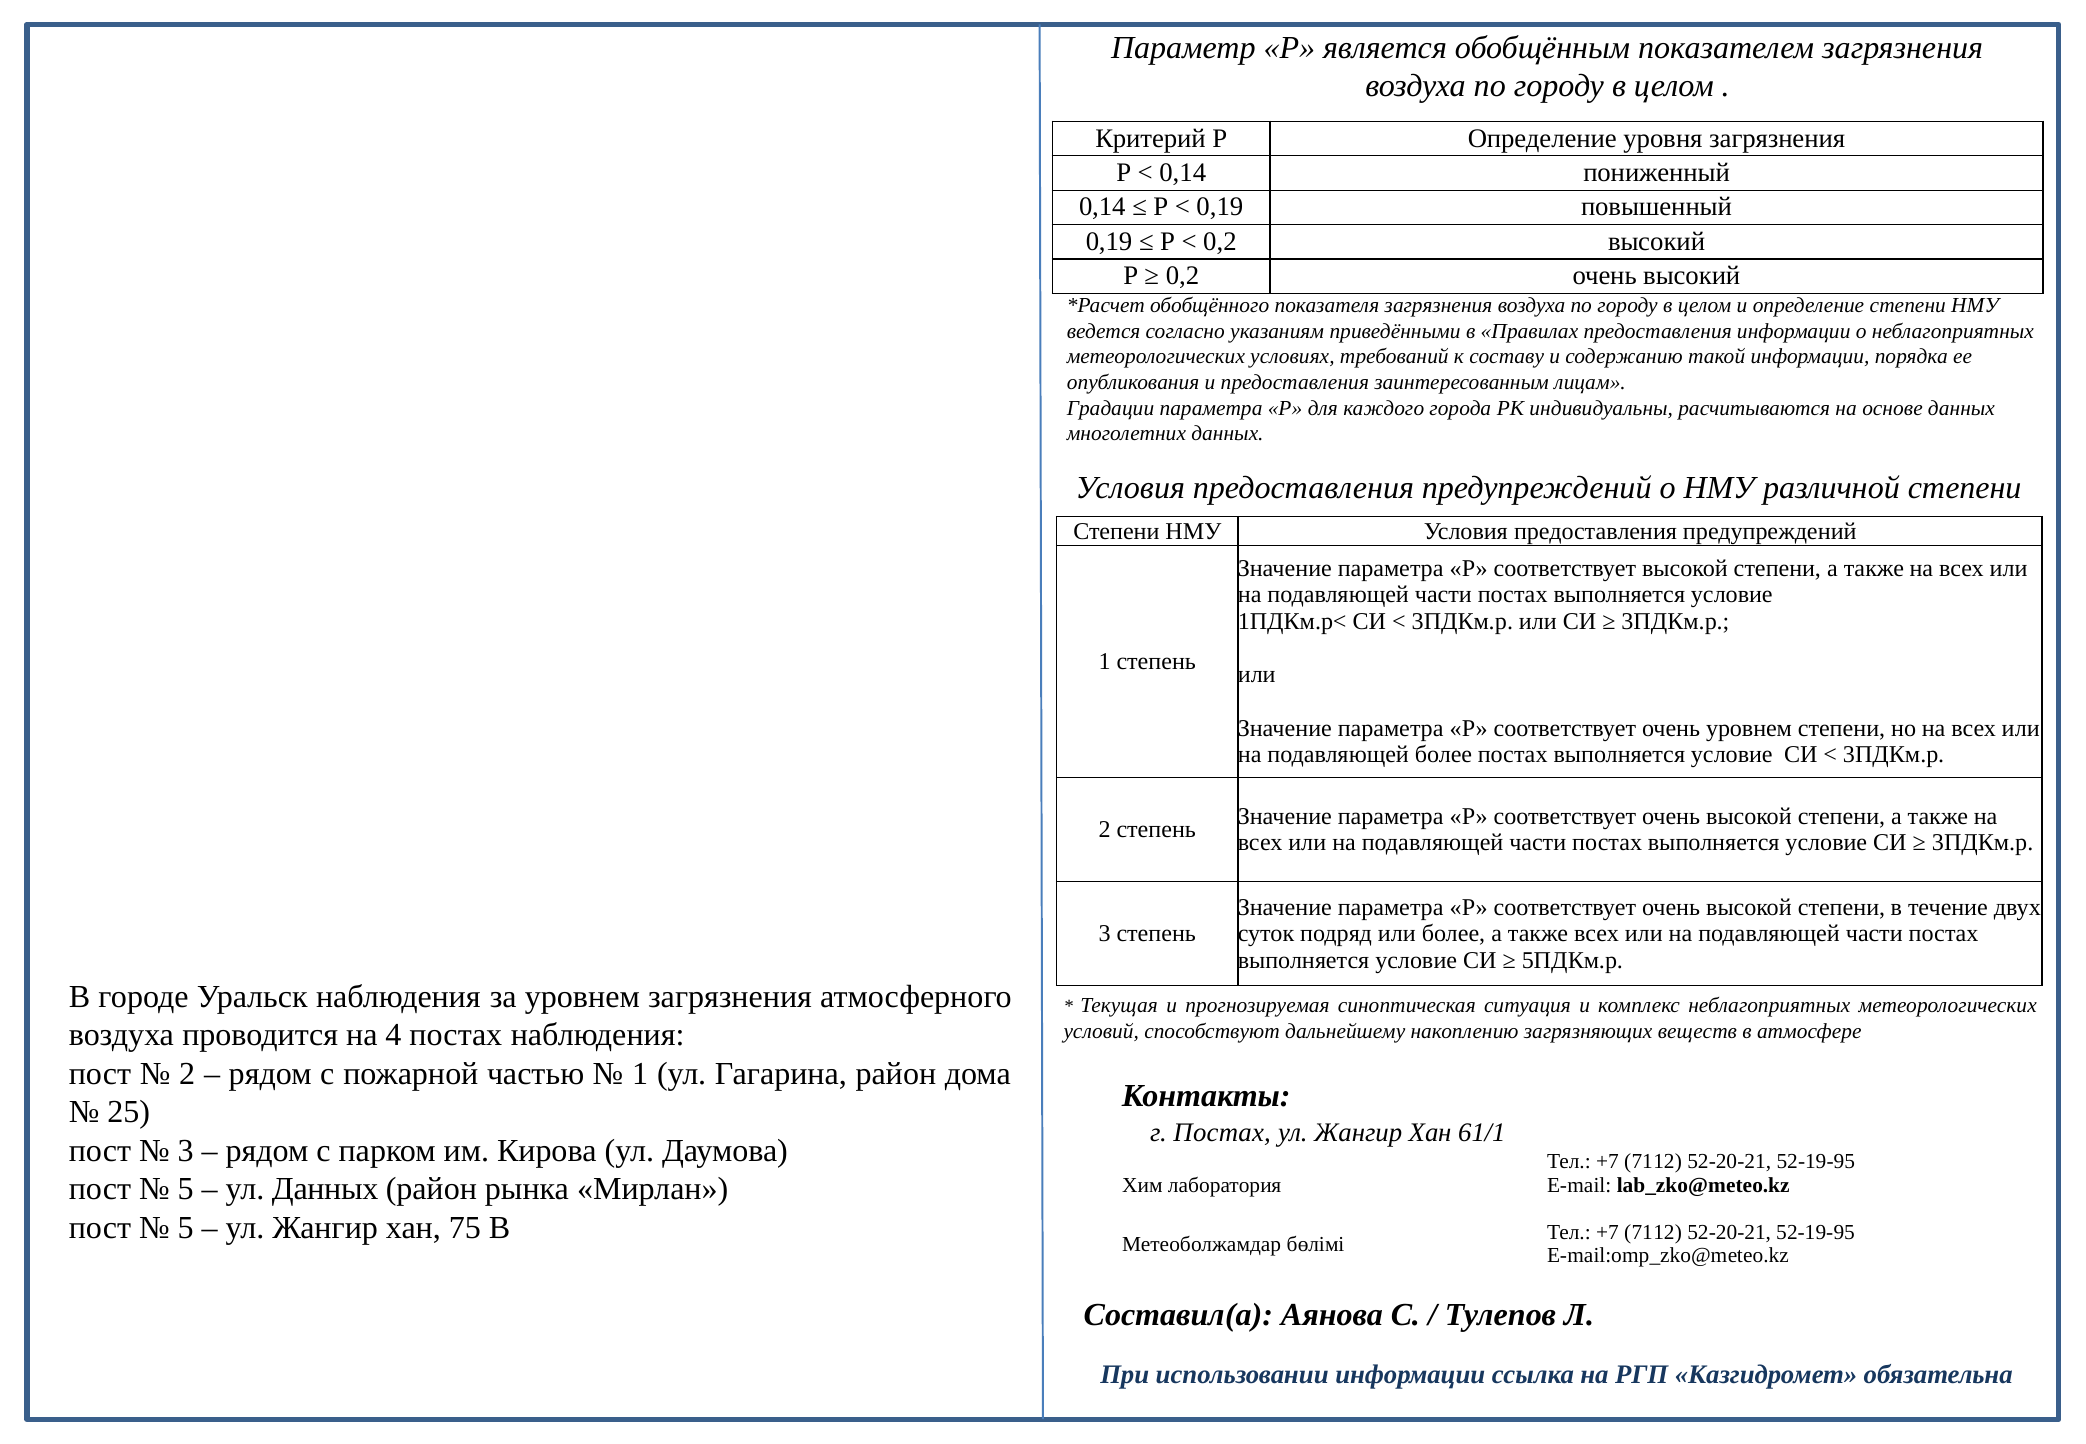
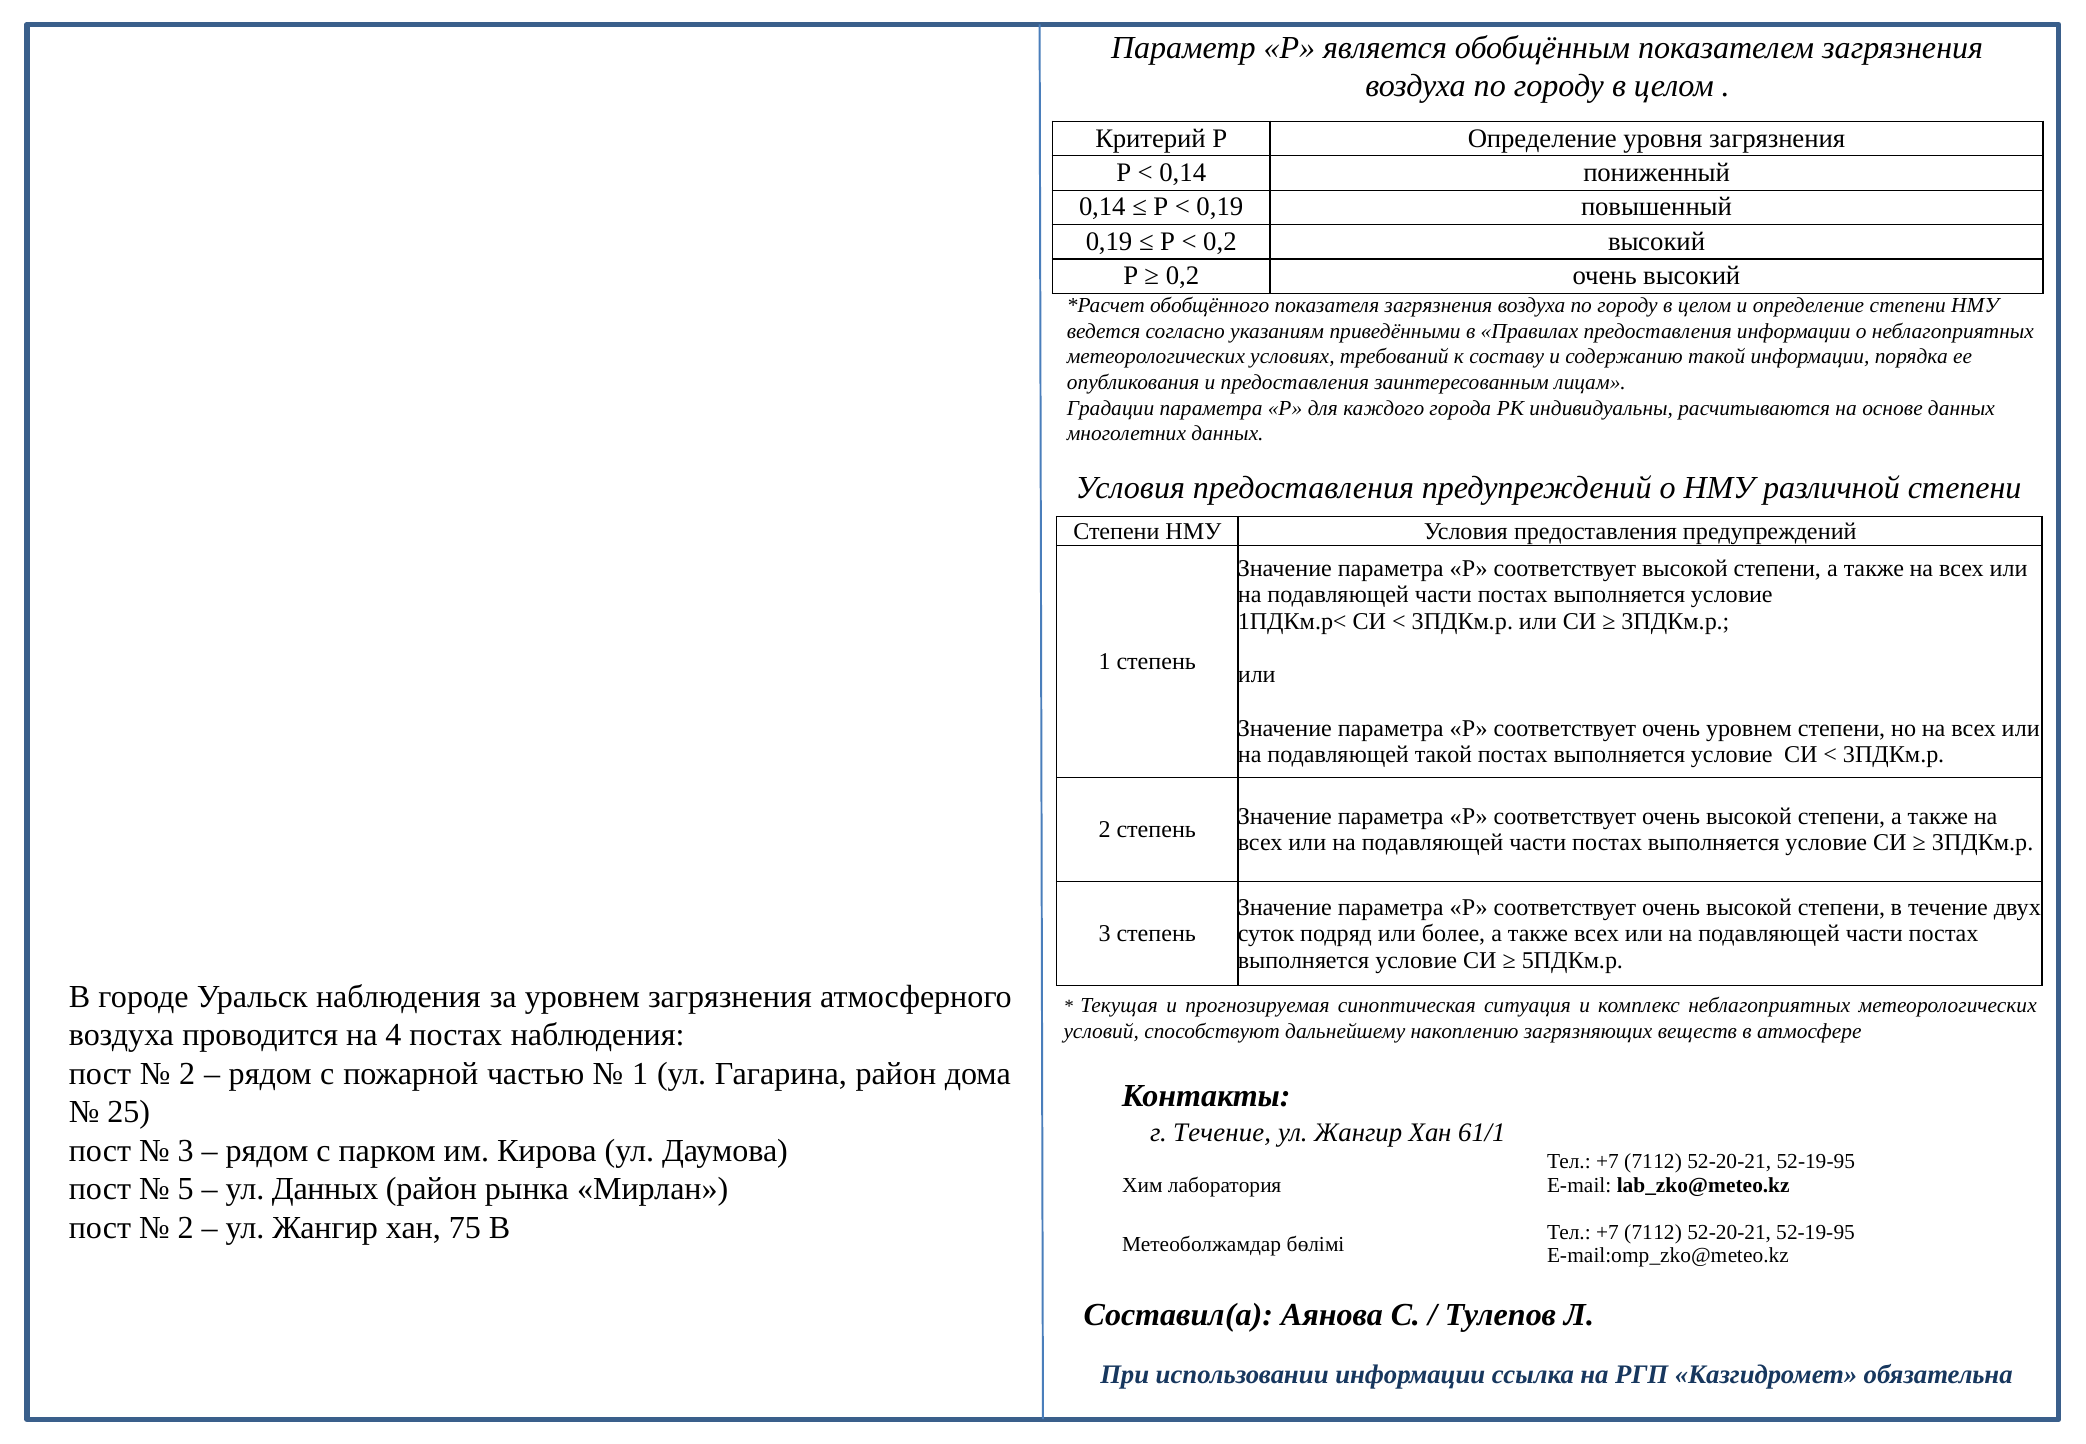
подавляющей более: более -> такой
г Постах: Постах -> Течение
5 at (186, 1228): 5 -> 2
